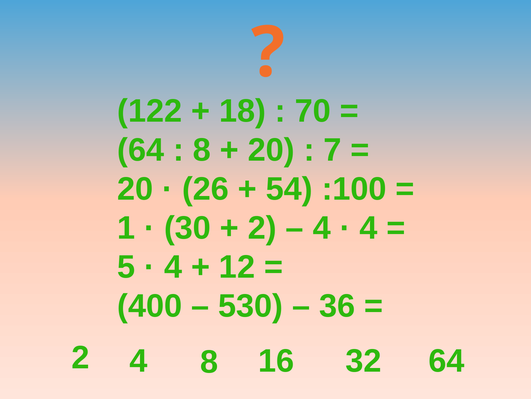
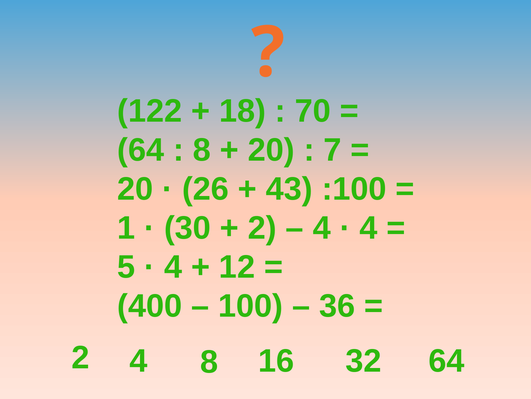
54: 54 -> 43
530: 530 -> 100
